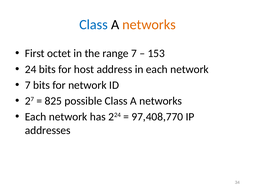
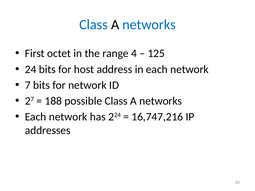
networks at (149, 25) colour: orange -> blue
range 7: 7 -> 4
153: 153 -> 125
825: 825 -> 188
97,408,770: 97,408,770 -> 16,747,216
